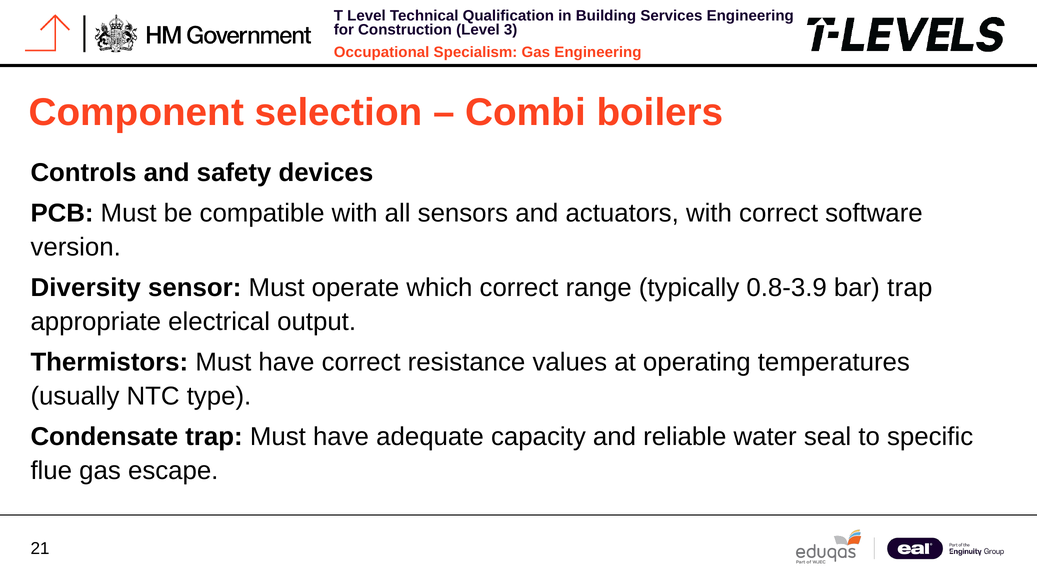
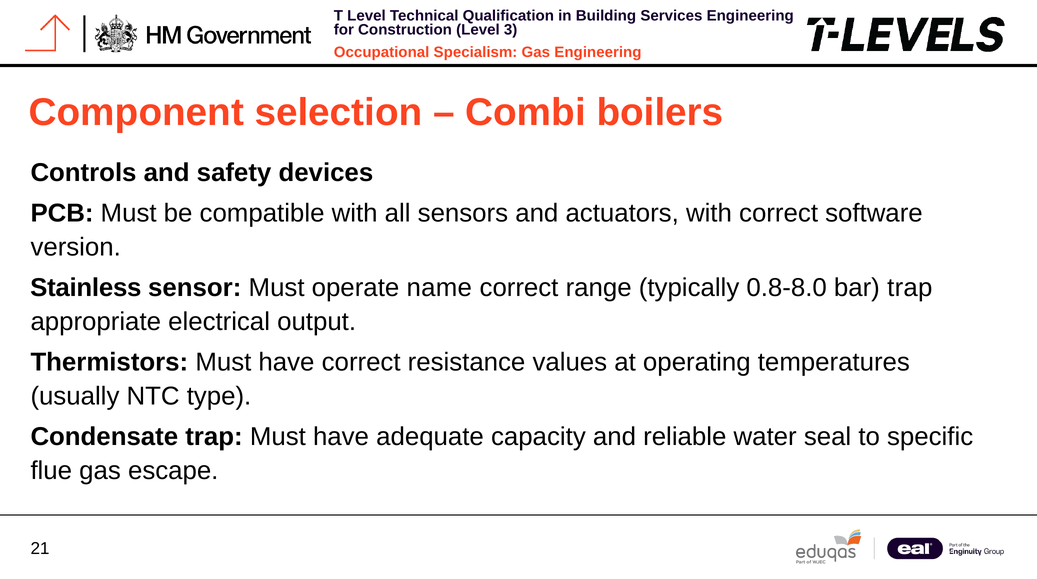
Diversity: Diversity -> Stainless
which: which -> name
0.8-3.9: 0.8-3.9 -> 0.8-8.0
